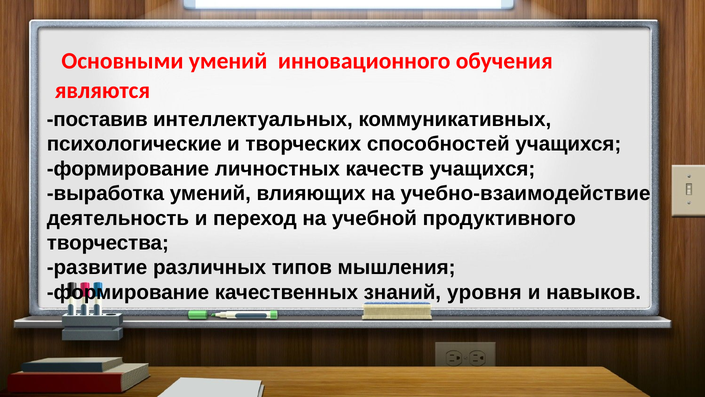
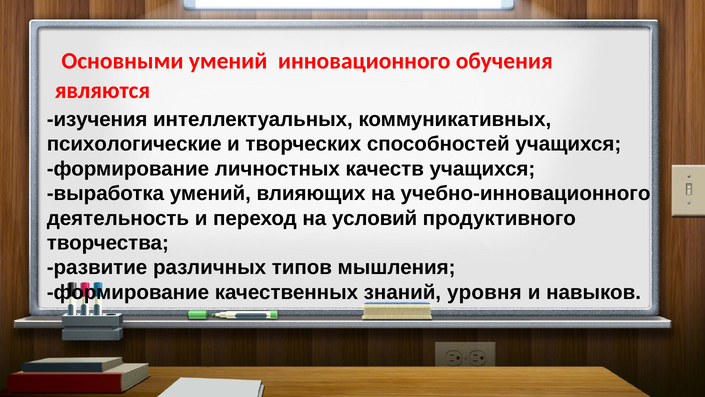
поставив: поставив -> изучения
учебно-взаимодействие: учебно-взаимодействие -> учебно-инновационного
учебной: учебной -> условий
